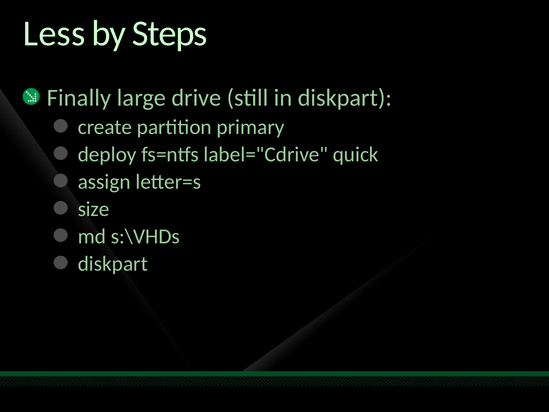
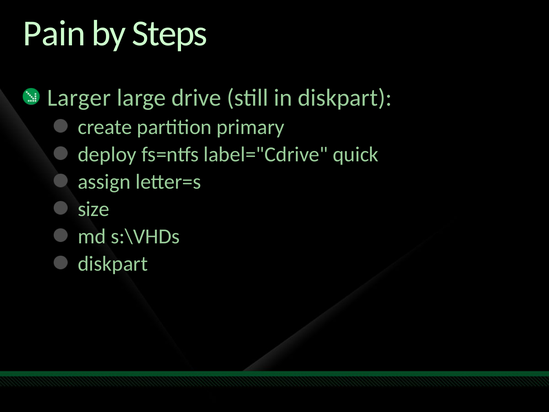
Less: Less -> Pain
Finally: Finally -> Larger
